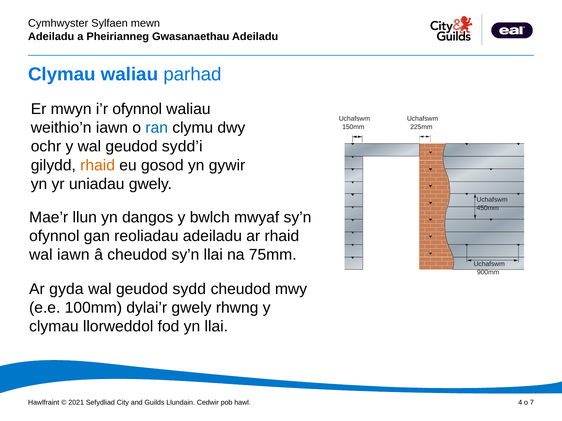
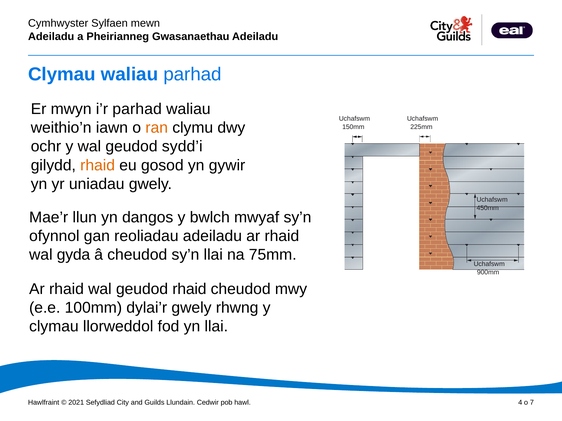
i’r ofynnol: ofynnol -> parhad
ran colour: blue -> orange
wal iawn: iawn -> gyda
gyda at (66, 289): gyda -> rhaid
geudod sydd: sydd -> rhaid
